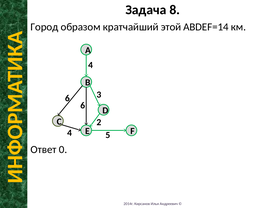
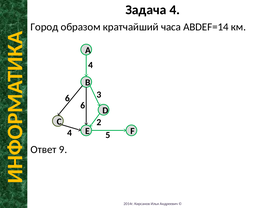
Задача 8: 8 -> 4
этой: этой -> часа
0: 0 -> 9
